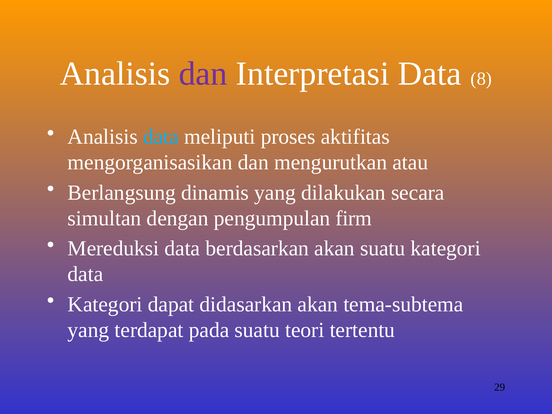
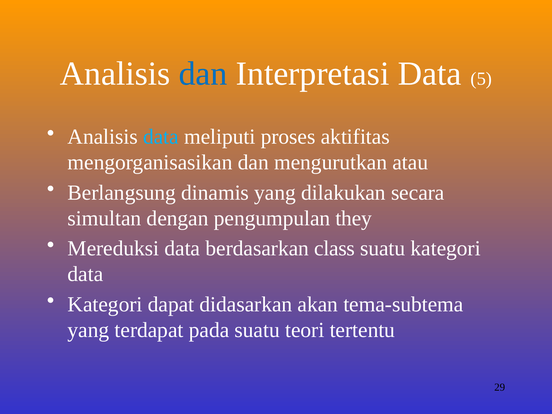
dan at (203, 74) colour: purple -> blue
8: 8 -> 5
firm: firm -> they
berdasarkan akan: akan -> class
